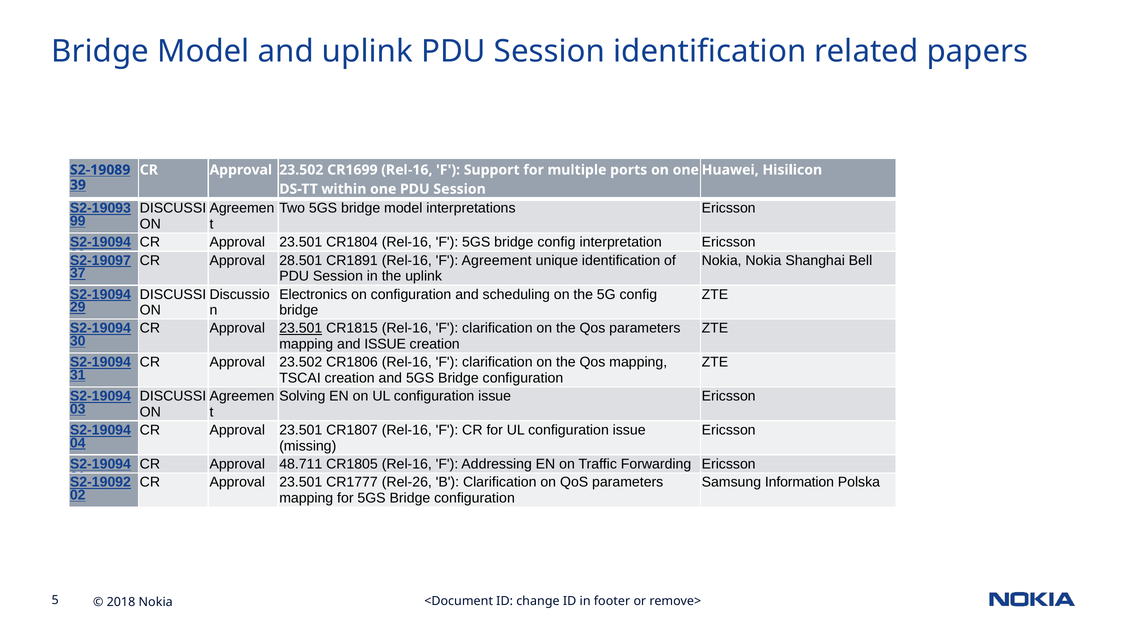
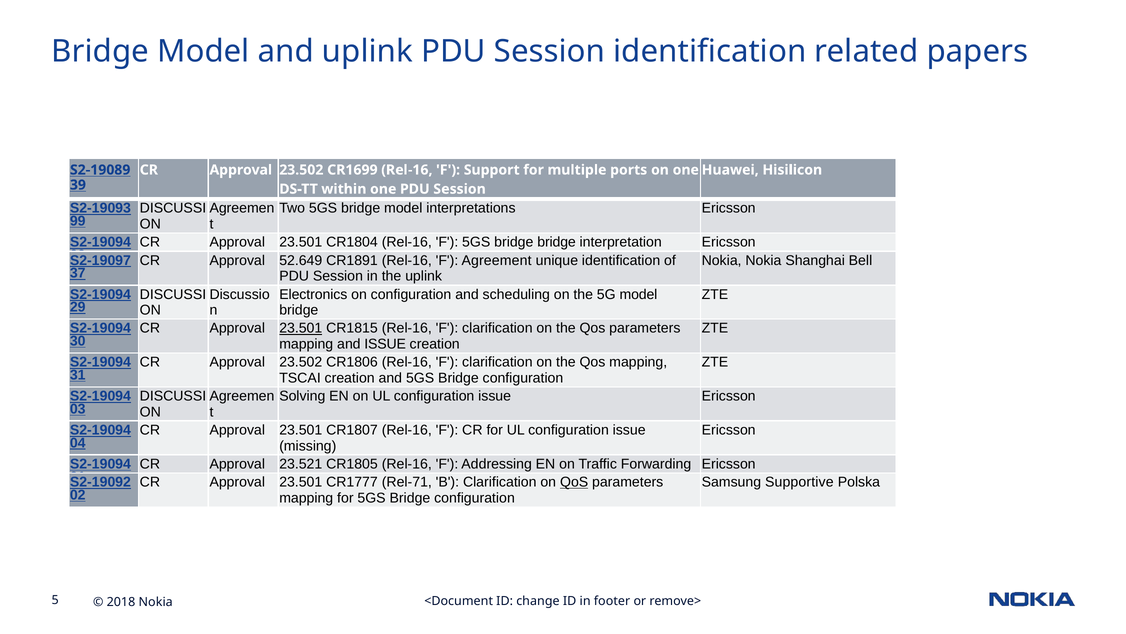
bridge config: config -> bridge
28.501: 28.501 -> 52.649
5G config: config -> model
48.711: 48.711 -> 23.521
Rel-26: Rel-26 -> Rel-71
QoS at (574, 482) underline: none -> present
Information: Information -> Supportive
